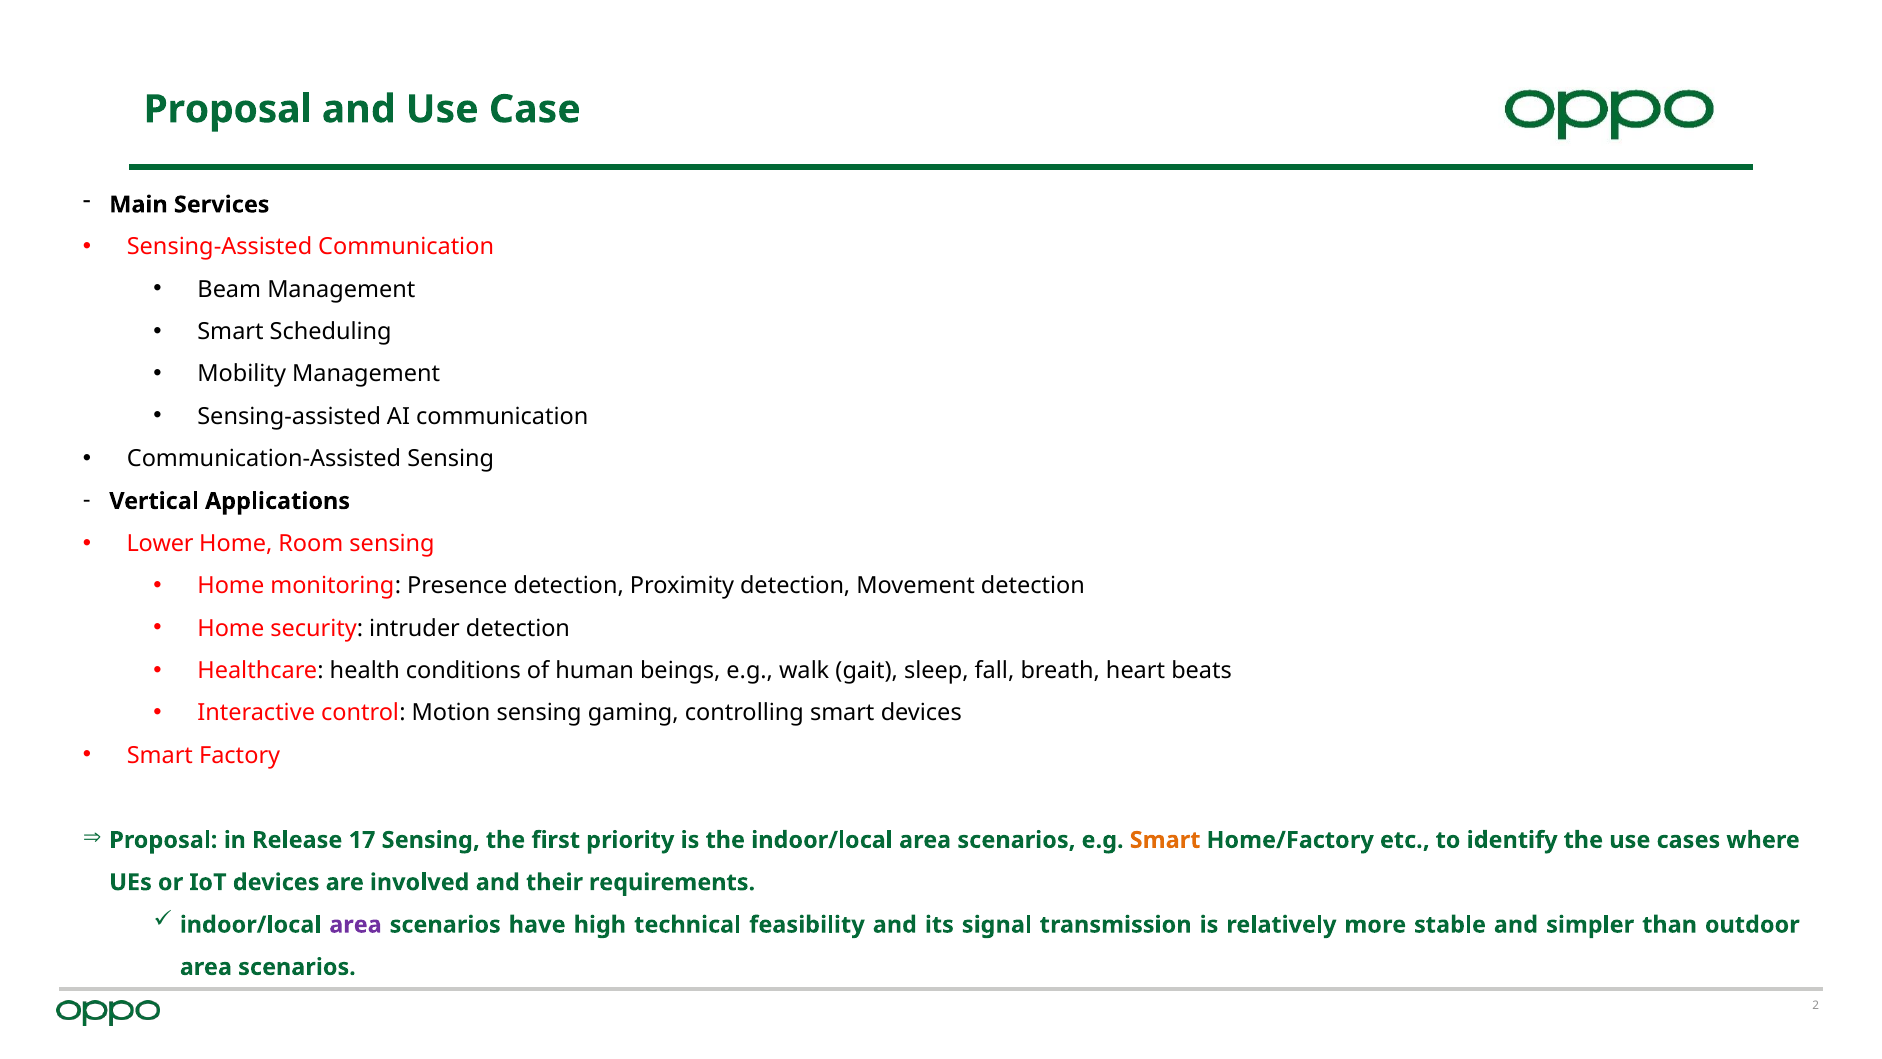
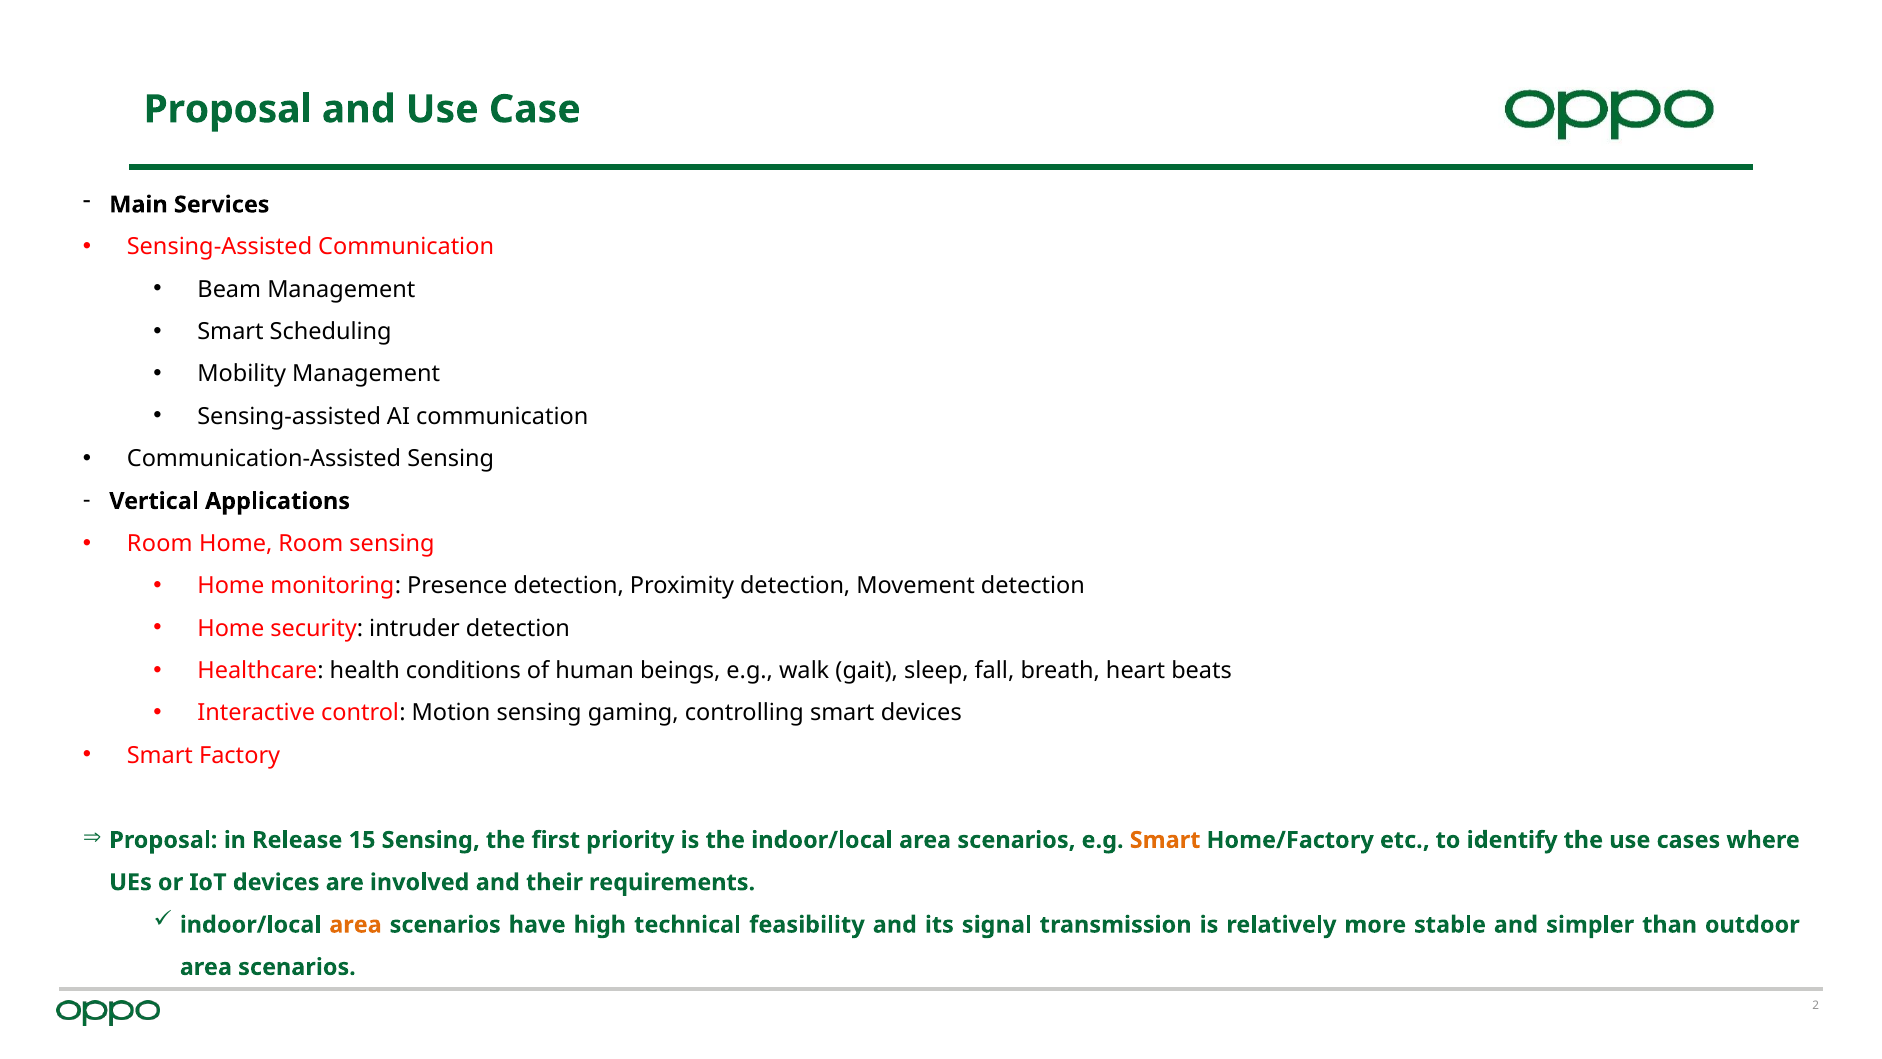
Lower at (160, 543): Lower -> Room
17: 17 -> 15
area at (355, 924) colour: purple -> orange
